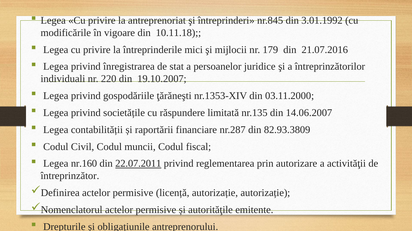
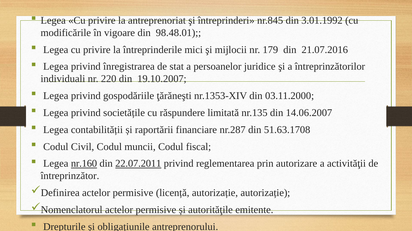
10.11.18: 10.11.18 -> 98.48.01
82.93.3809: 82.93.3809 -> 51.63.1708
nr.160 underline: none -> present
